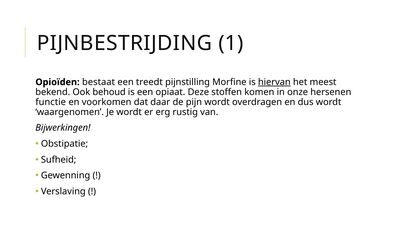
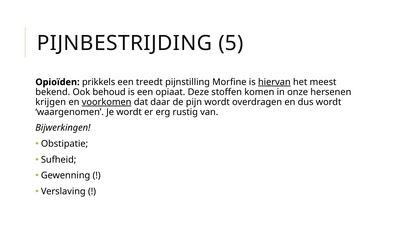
1: 1 -> 5
bestaat: bestaat -> prikkels
functie: functie -> krijgen
voorkomen underline: none -> present
